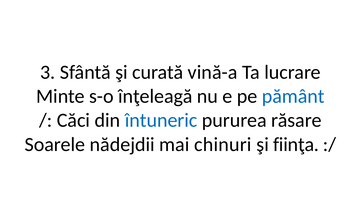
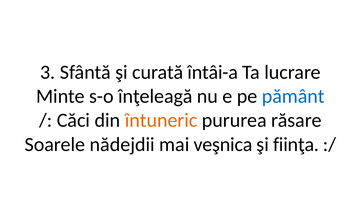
vină-a: vină-a -> întâi-a
întuneric colour: blue -> orange
chinuri: chinuri -> veşnica
